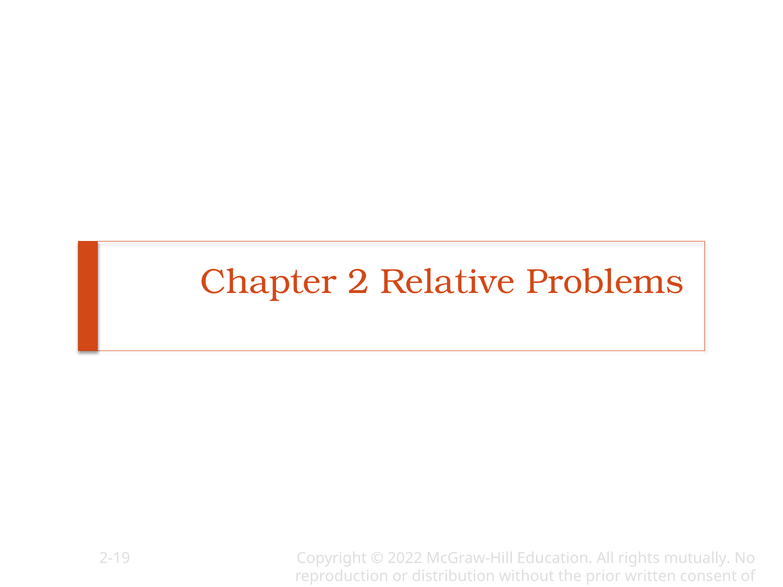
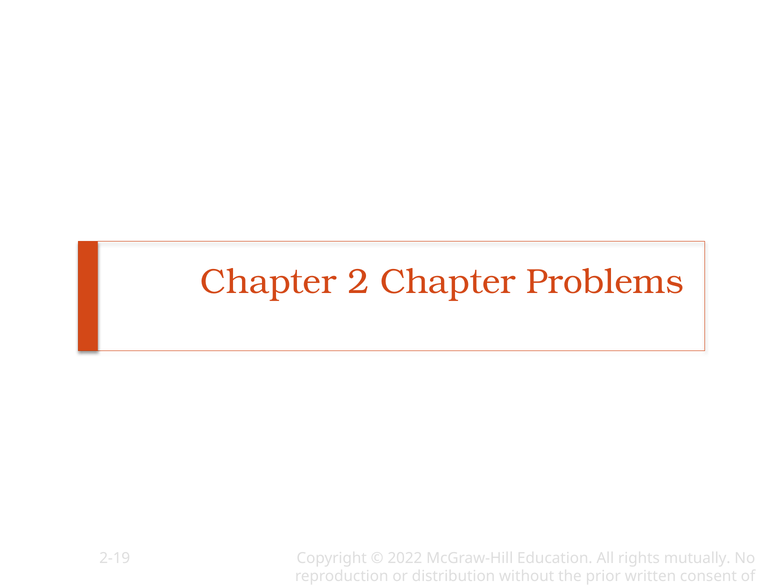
2 Relative: Relative -> Chapter
